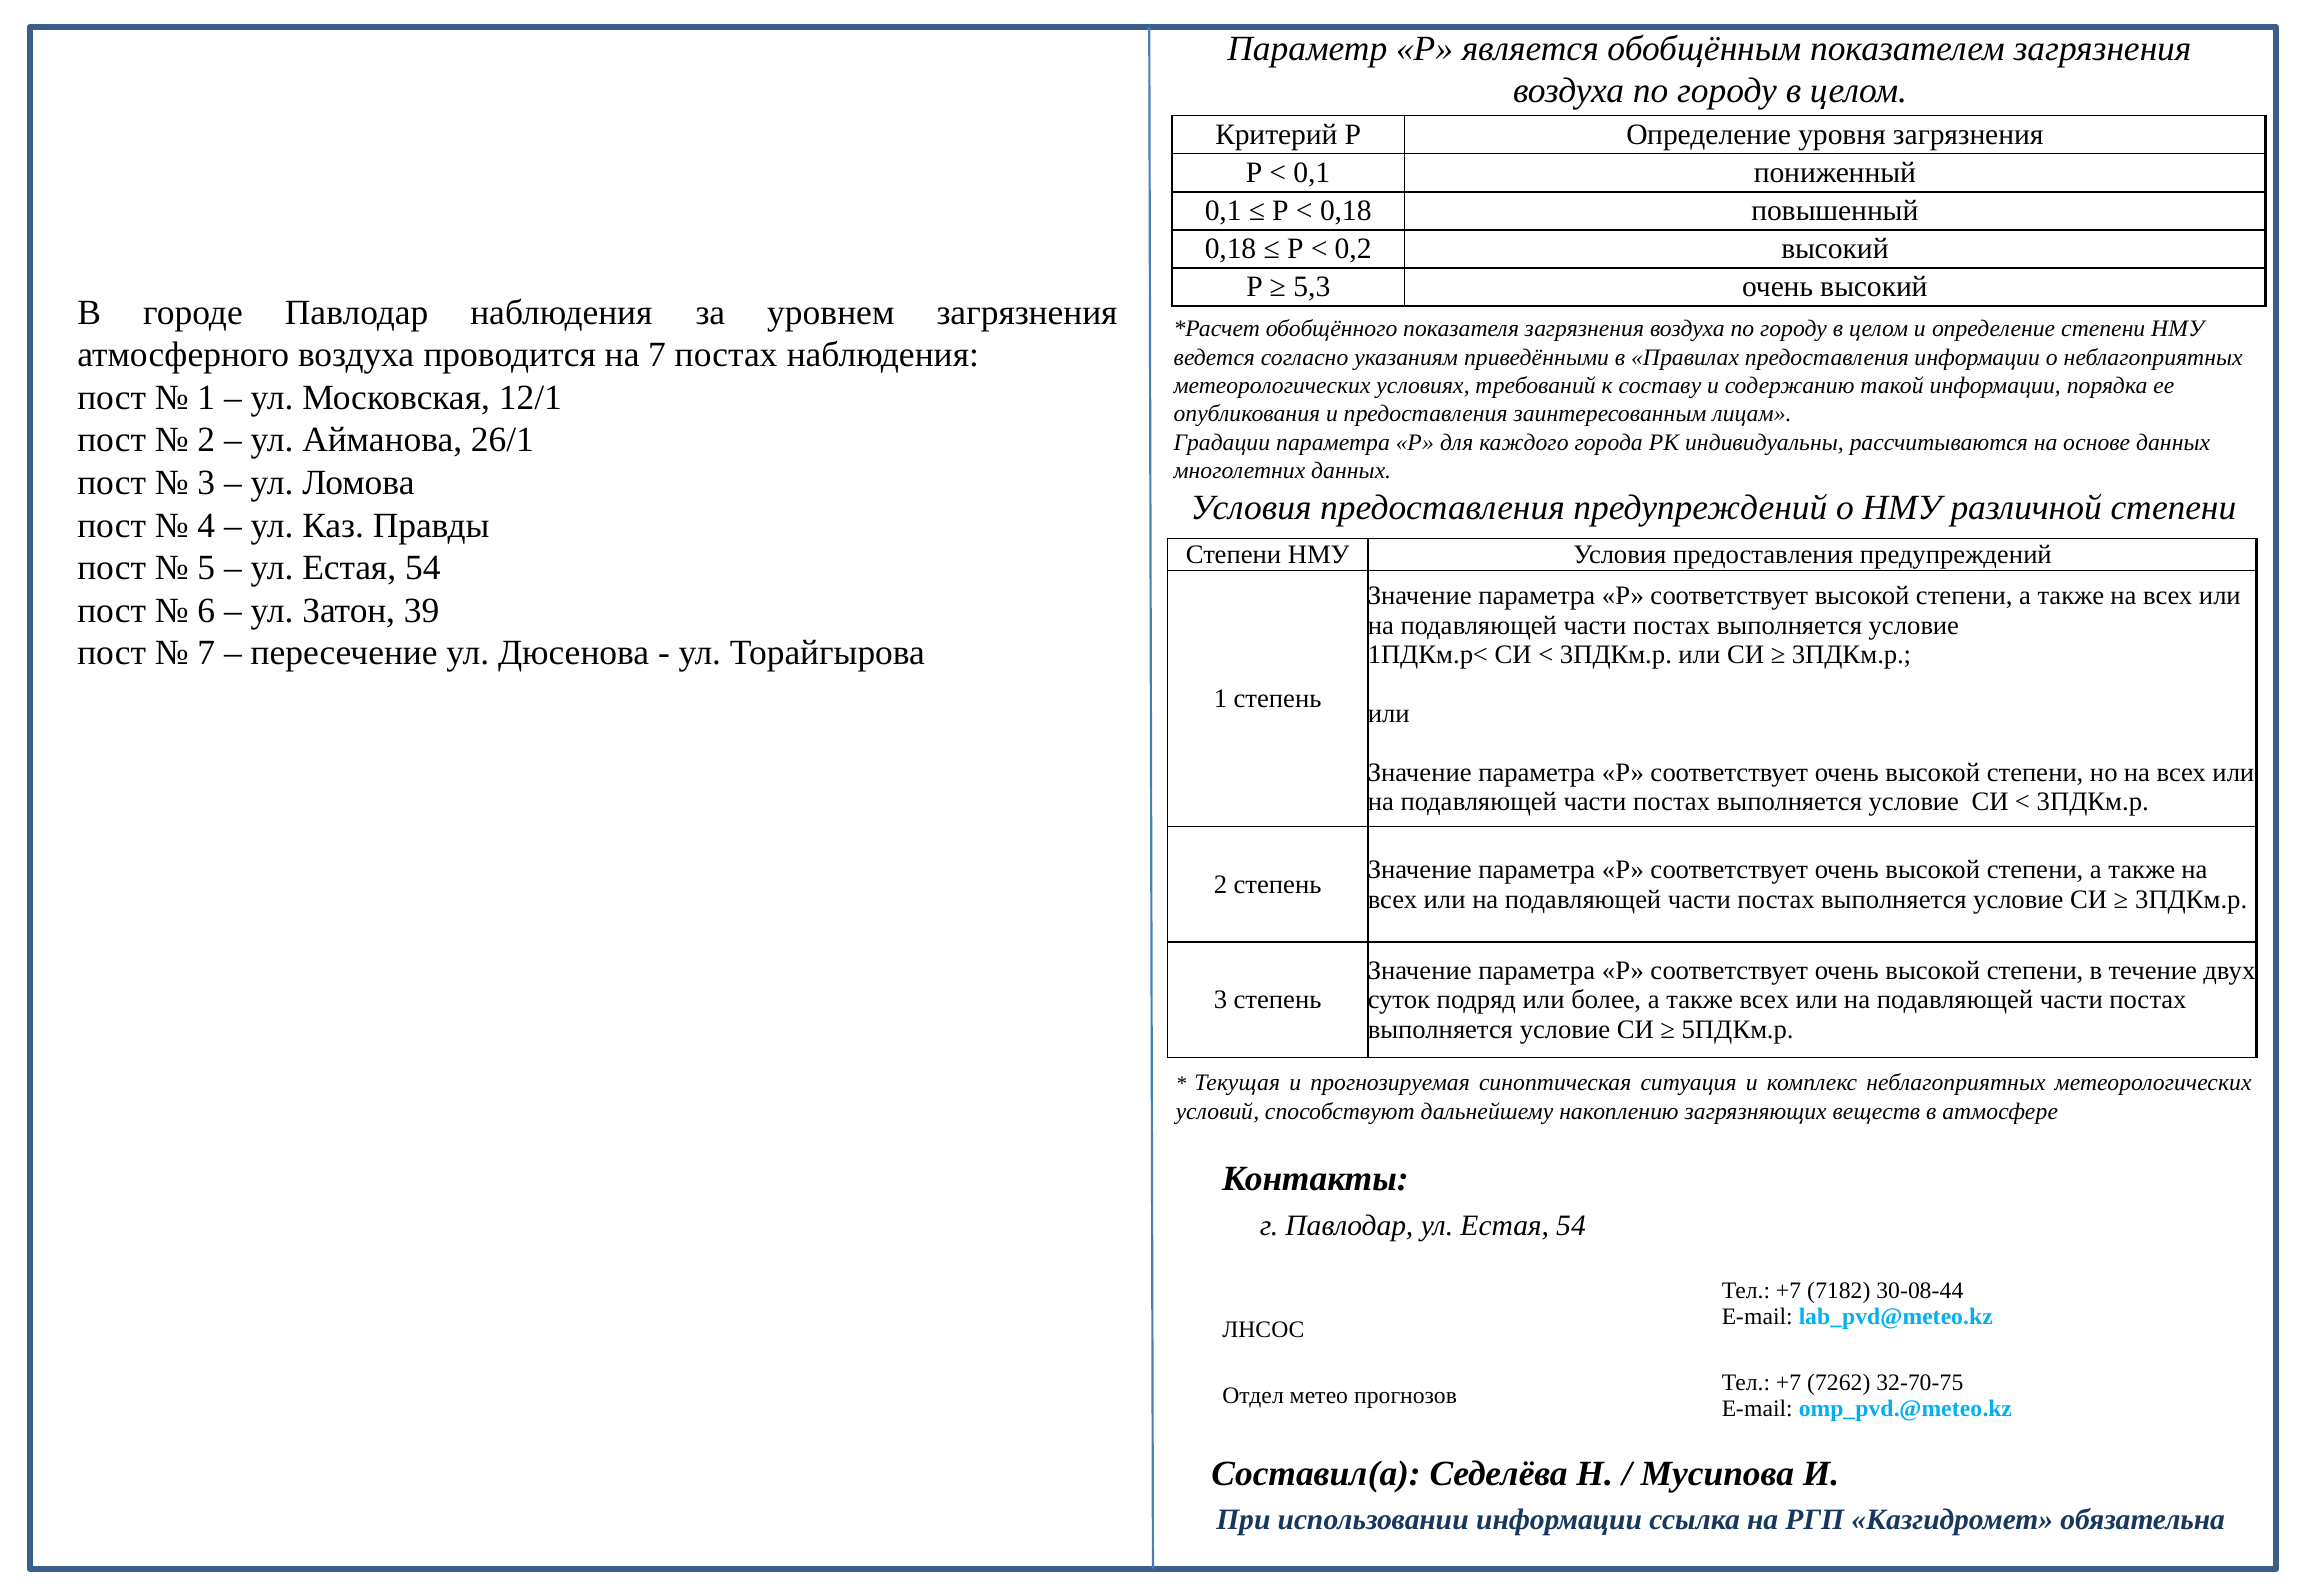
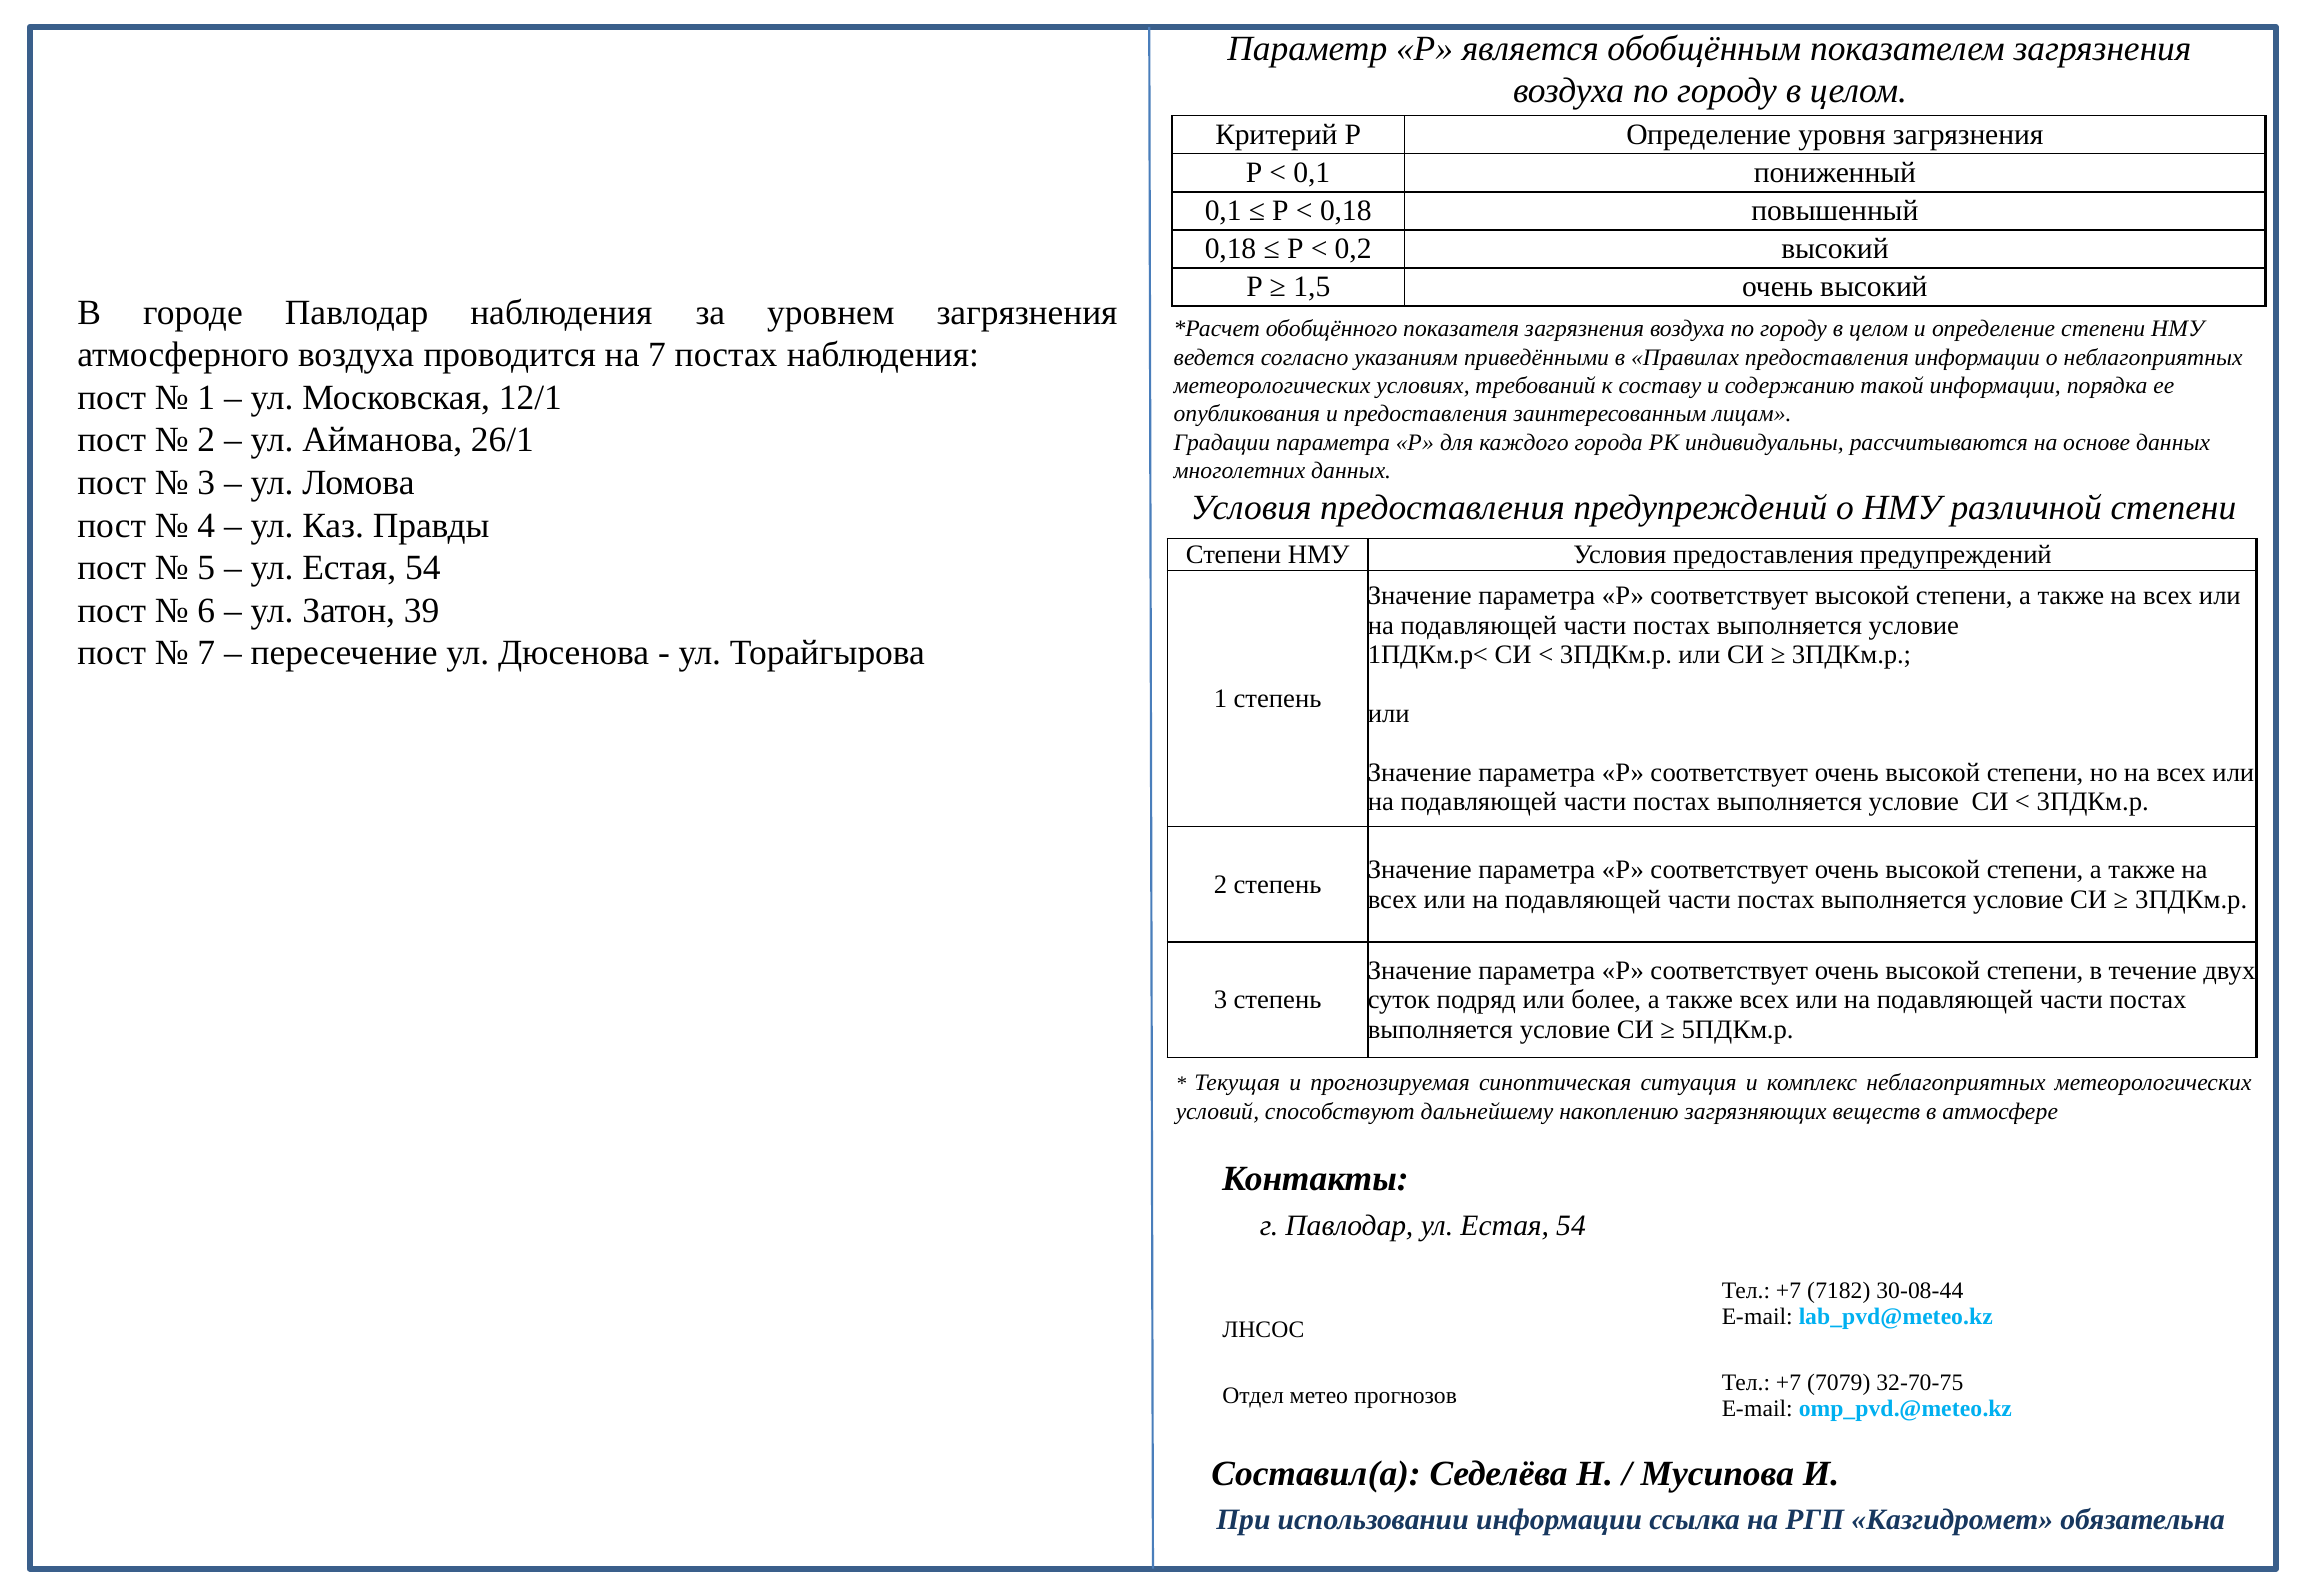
5,3: 5,3 -> 1,5
7262: 7262 -> 7079
